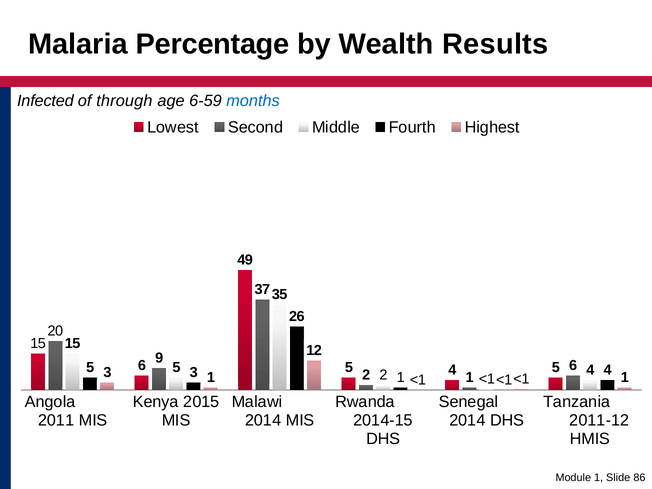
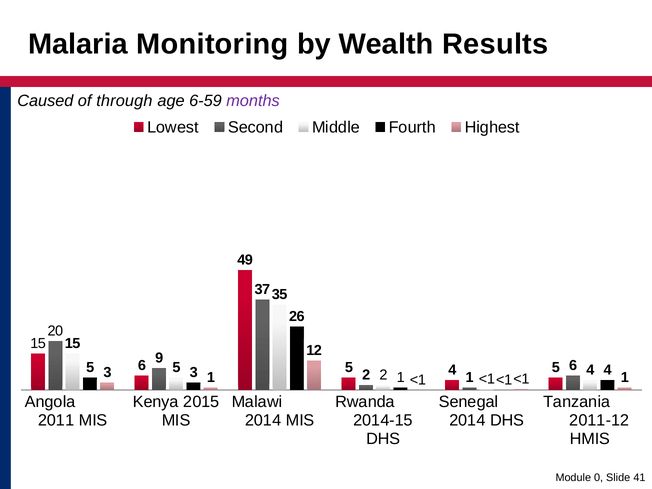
Percentage: Percentage -> Monitoring
Infected: Infected -> Caused
months colour: blue -> purple
Module 1: 1 -> 0
86: 86 -> 41
